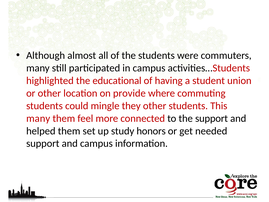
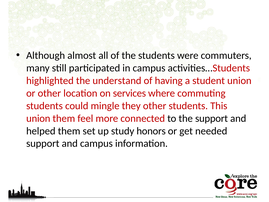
educational: educational -> understand
provide: provide -> services
many at (38, 118): many -> union
